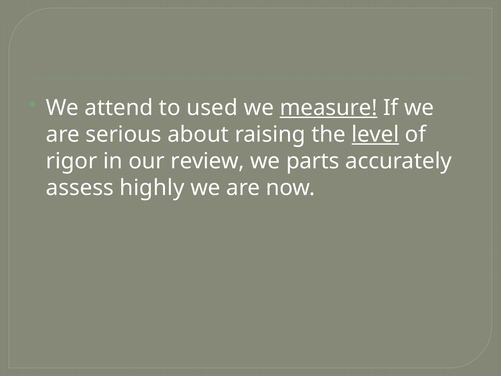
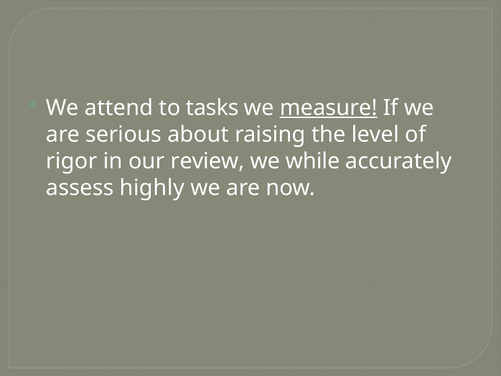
used: used -> tasks
level underline: present -> none
parts: parts -> while
